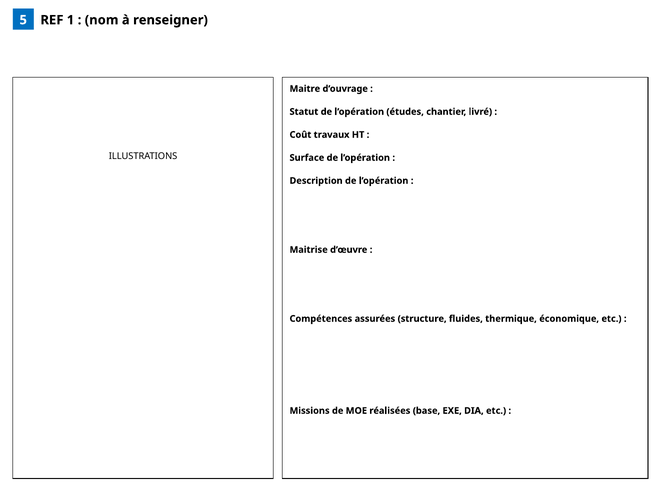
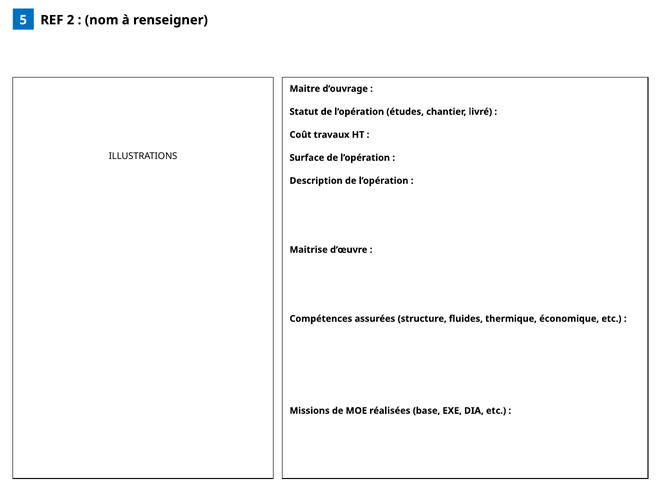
1: 1 -> 2
